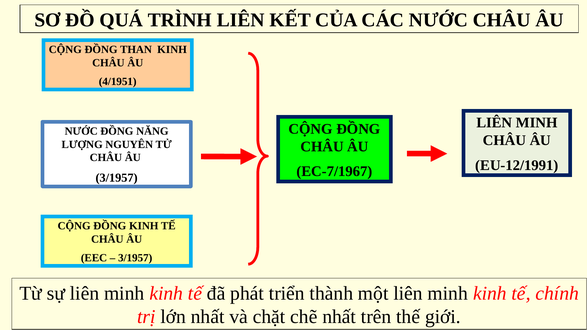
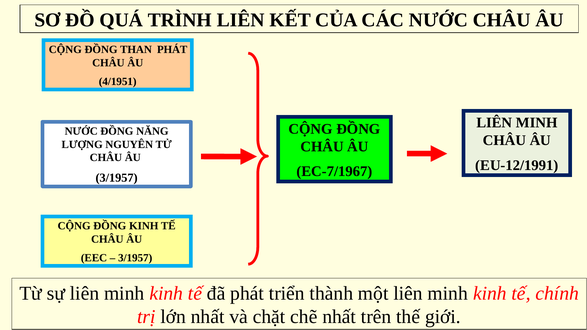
THAN KINH: KINH -> PHÁT
